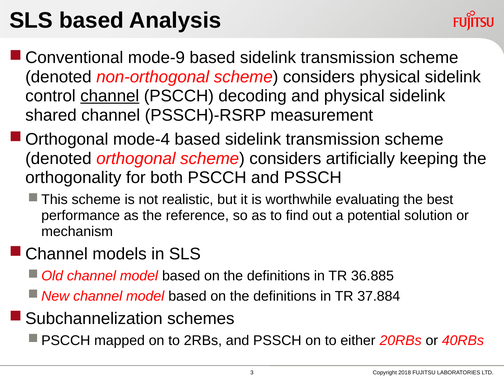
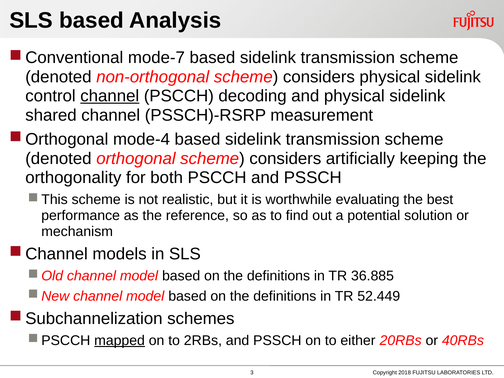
mode-9: mode-9 -> mode-7
37.884: 37.884 -> 52.449
mapped underline: none -> present
